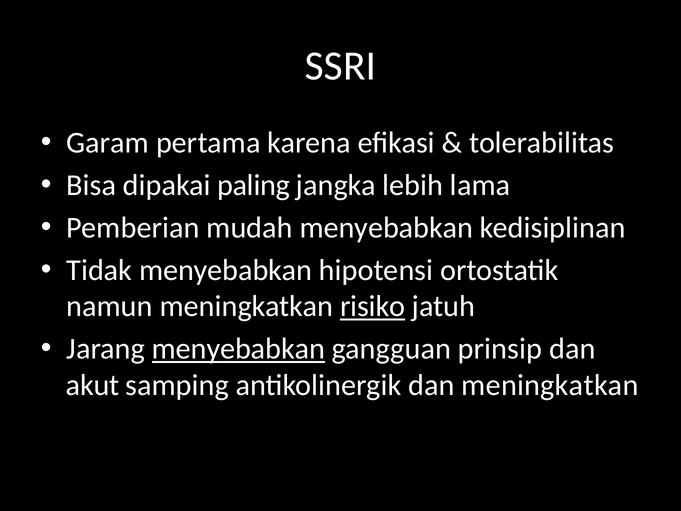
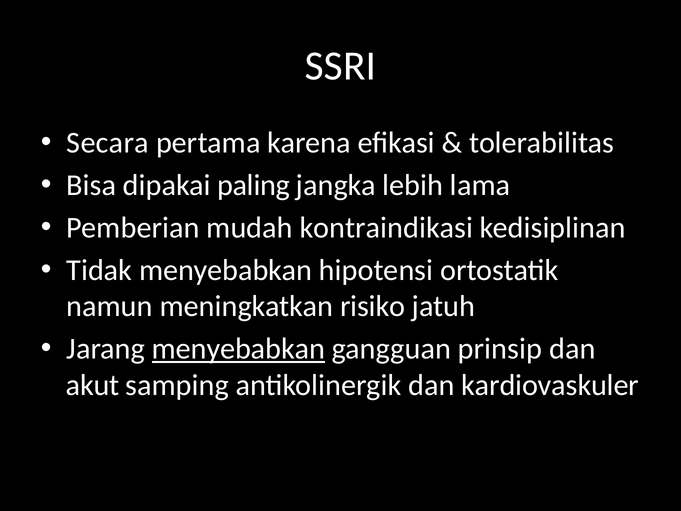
Garam: Garam -> Secara
mudah menyebabkan: menyebabkan -> kontraindikasi
risiko underline: present -> none
dan meningkatkan: meningkatkan -> kardiovaskuler
